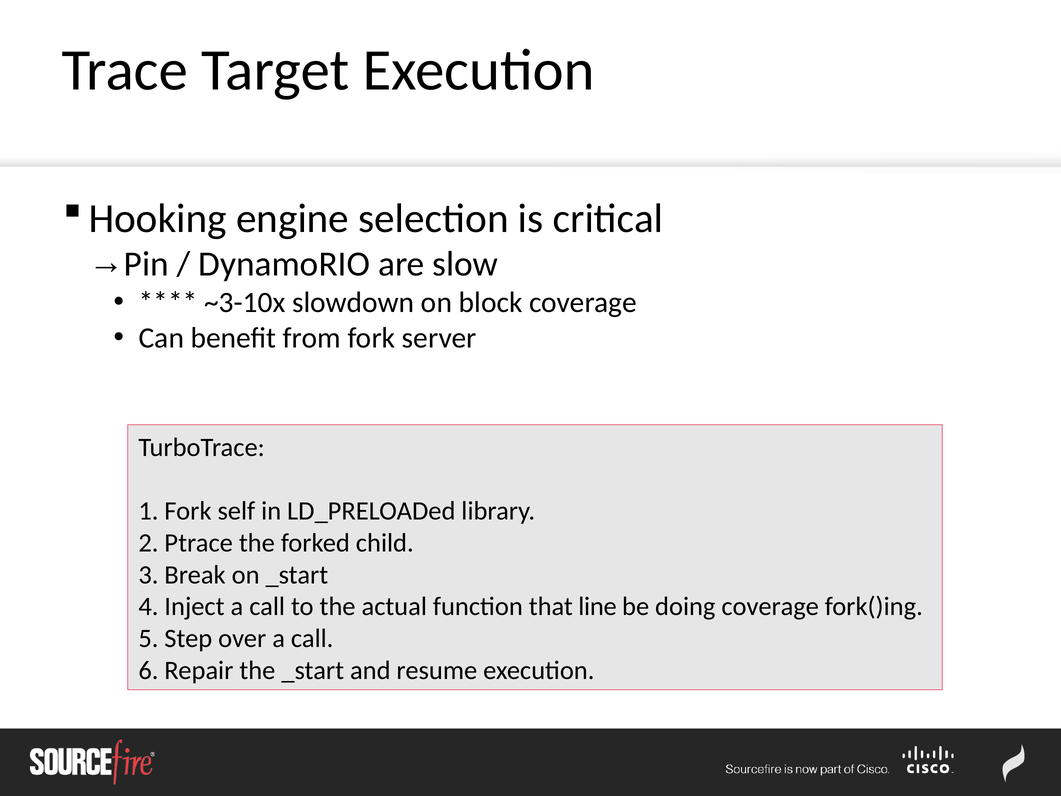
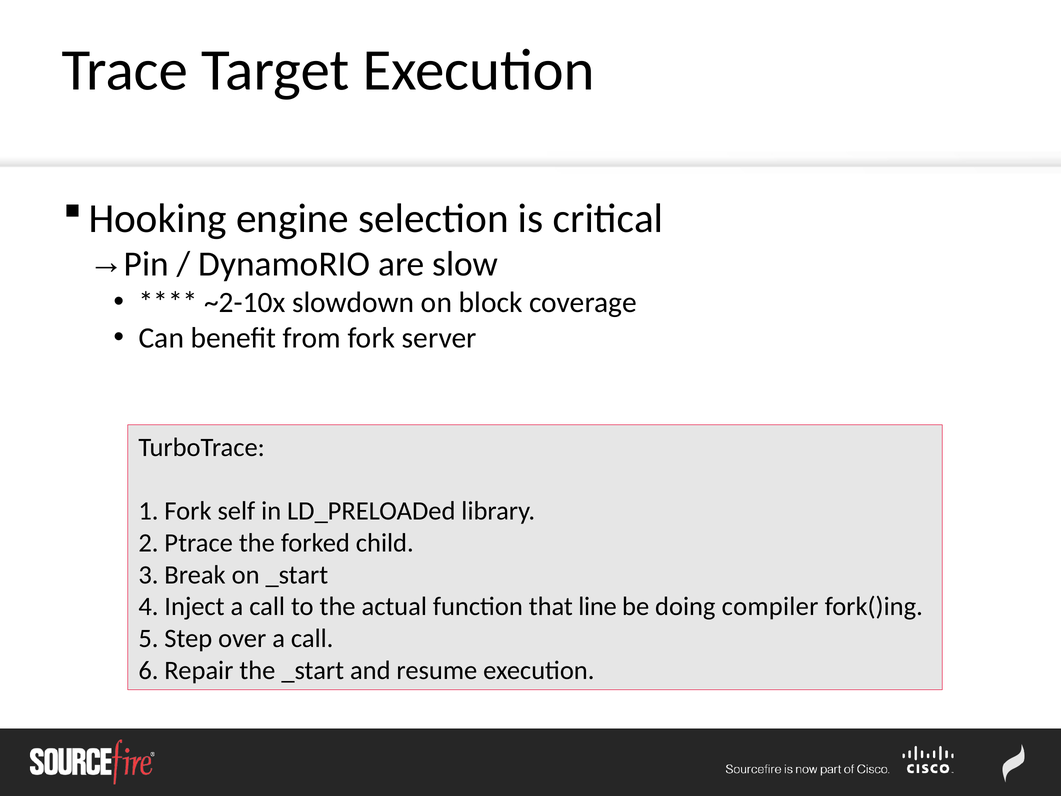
~3-10x: ~3-10x -> ~2-10x
doing coverage: coverage -> compiler
